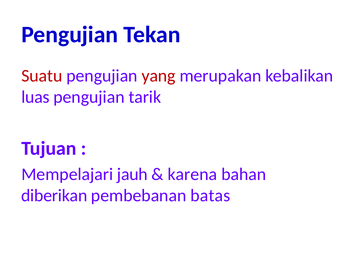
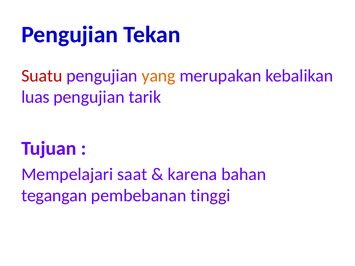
yang colour: red -> orange
jauh: jauh -> saat
diberikan: diberikan -> tegangan
batas: batas -> tinggi
